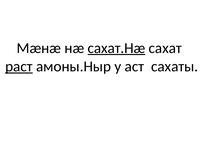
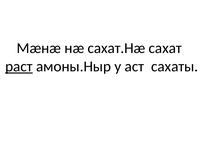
сахат.Нӕ underline: present -> none
